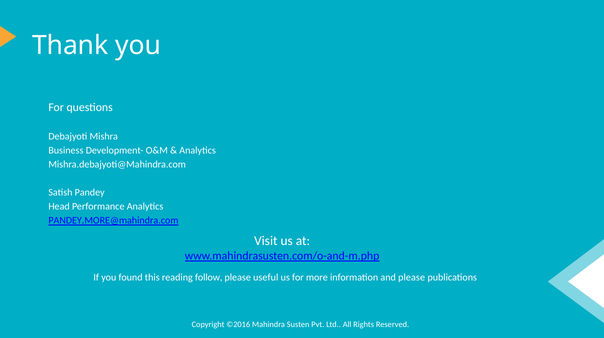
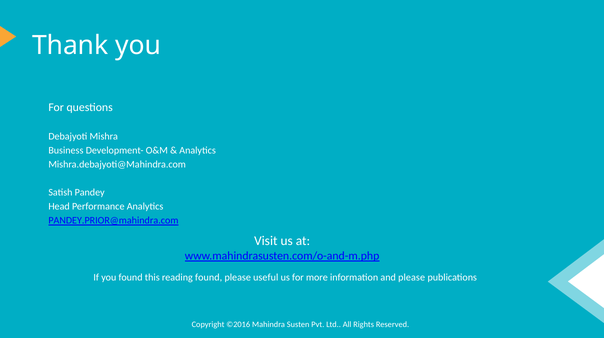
PANDEY.MORE@mahindra.com: PANDEY.MORE@mahindra.com -> PANDEY.PRIOR@mahindra.com
reading follow: follow -> found
